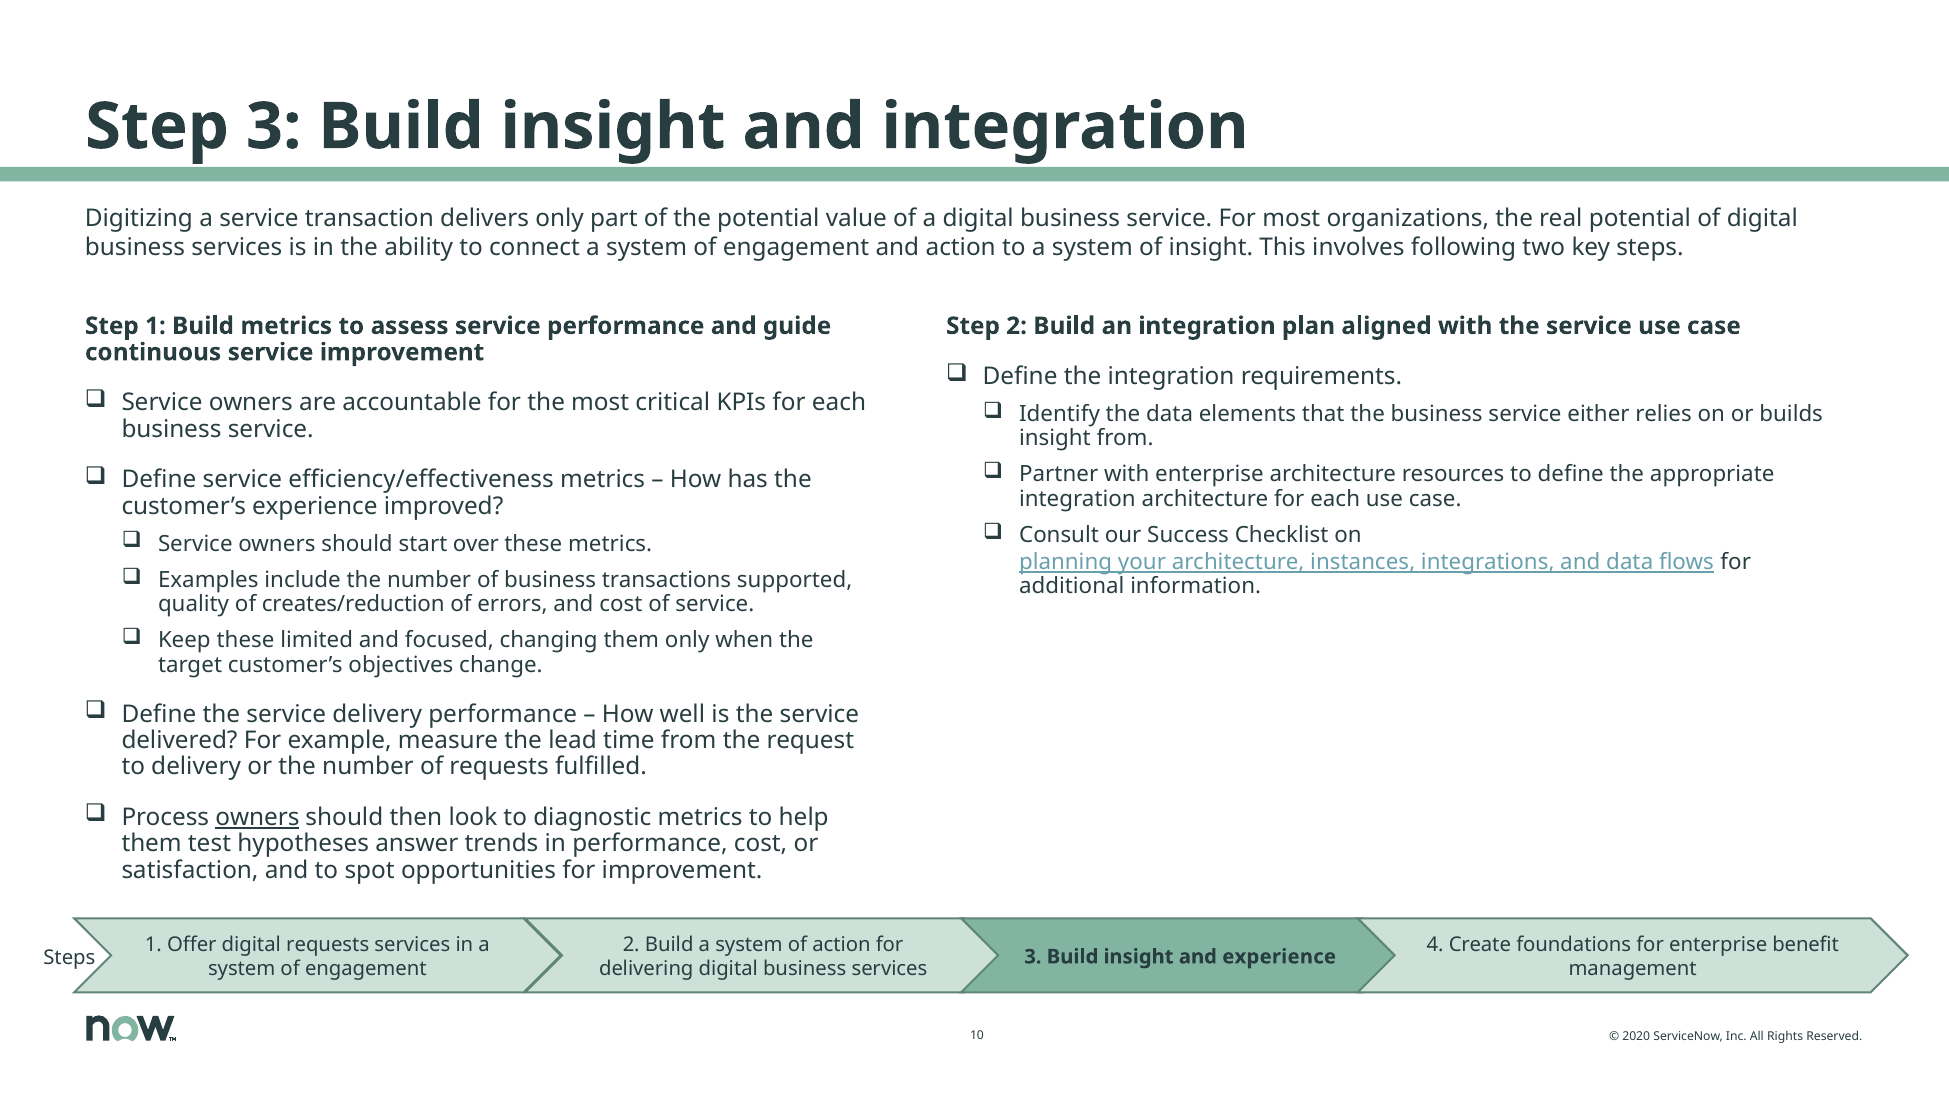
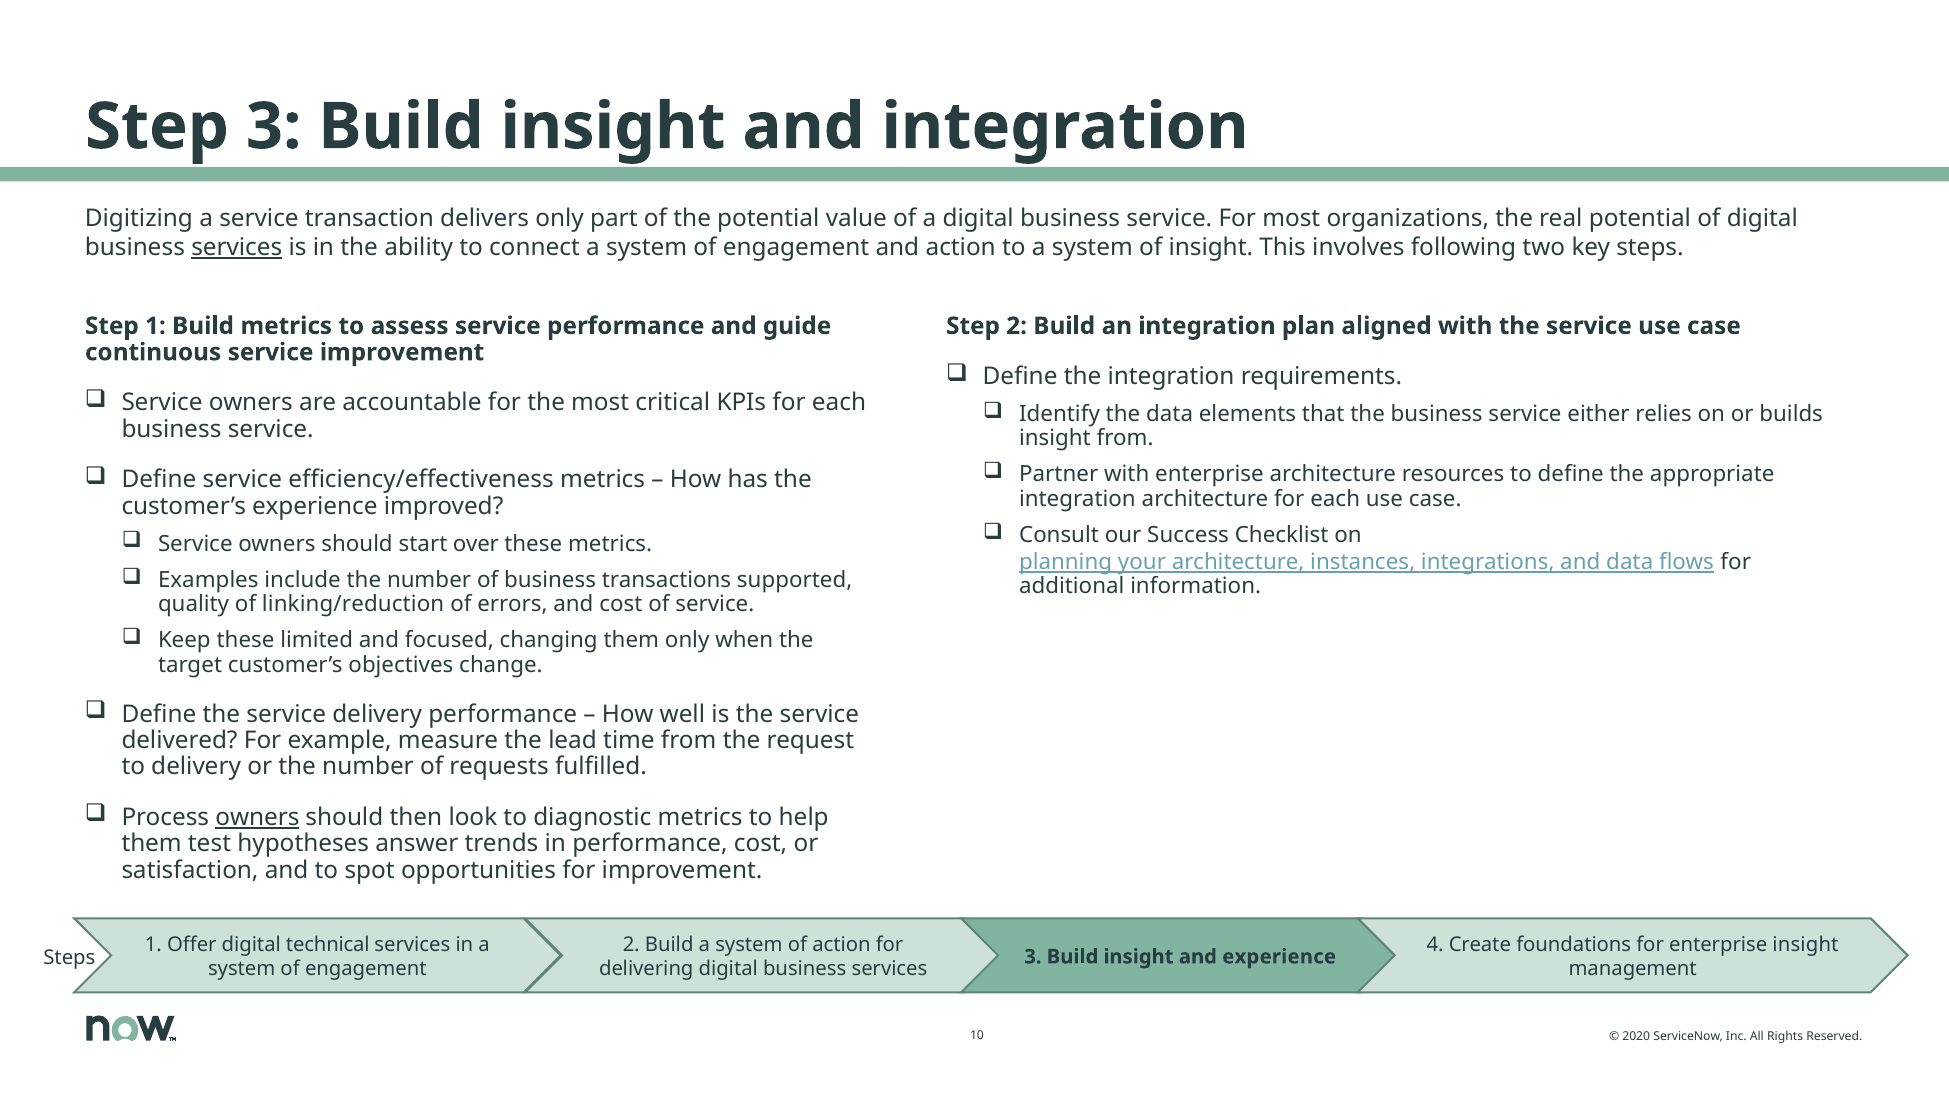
services at (237, 247) underline: none -> present
creates/reduction: creates/reduction -> linking/reduction
digital requests: requests -> technical
enterprise benefit: benefit -> insight
